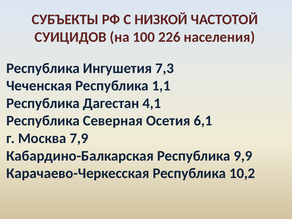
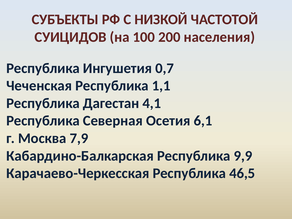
226: 226 -> 200
7,3: 7,3 -> 0,7
10,2: 10,2 -> 46,5
